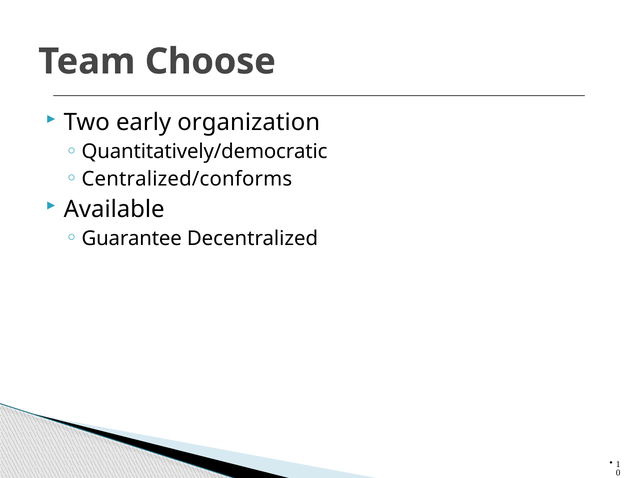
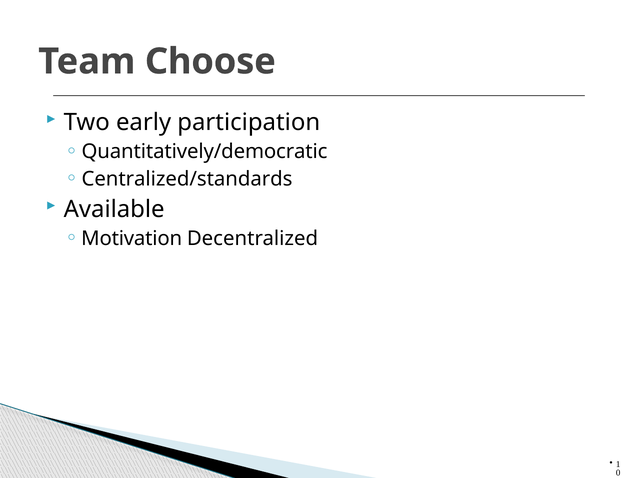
organization: organization -> participation
Centralized/conforms: Centralized/conforms -> Centralized/standards
Guarantee: Guarantee -> Motivation
